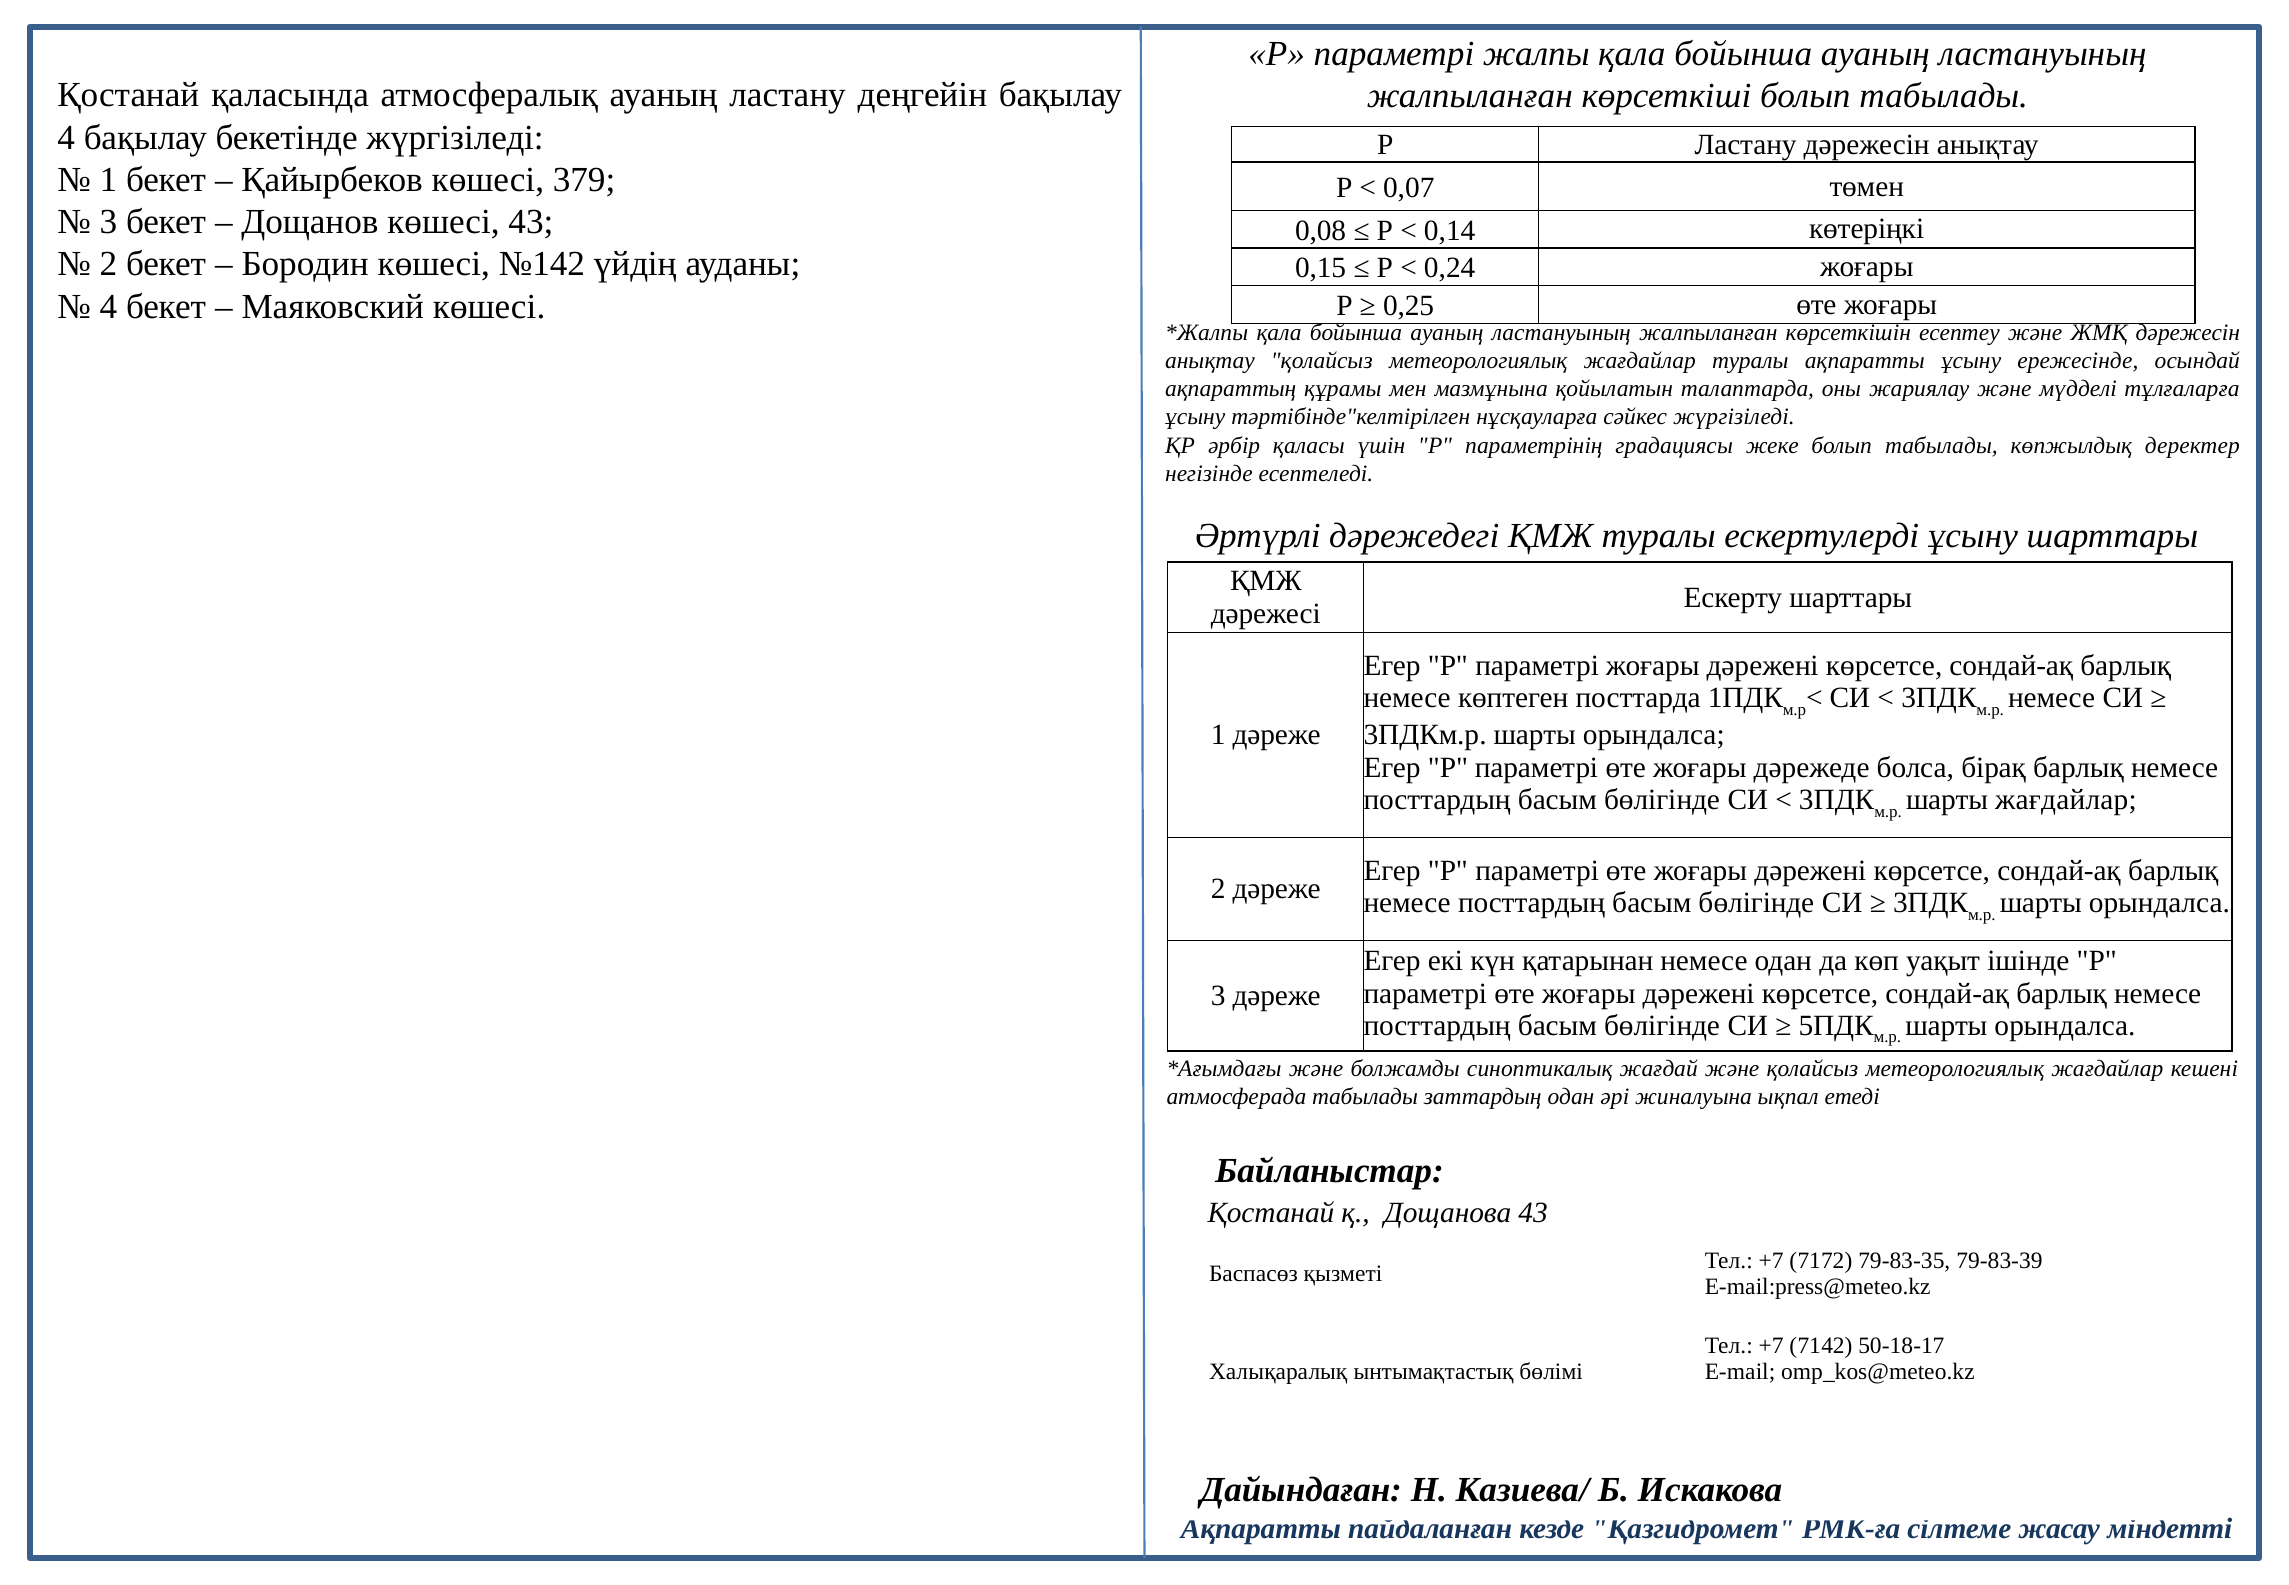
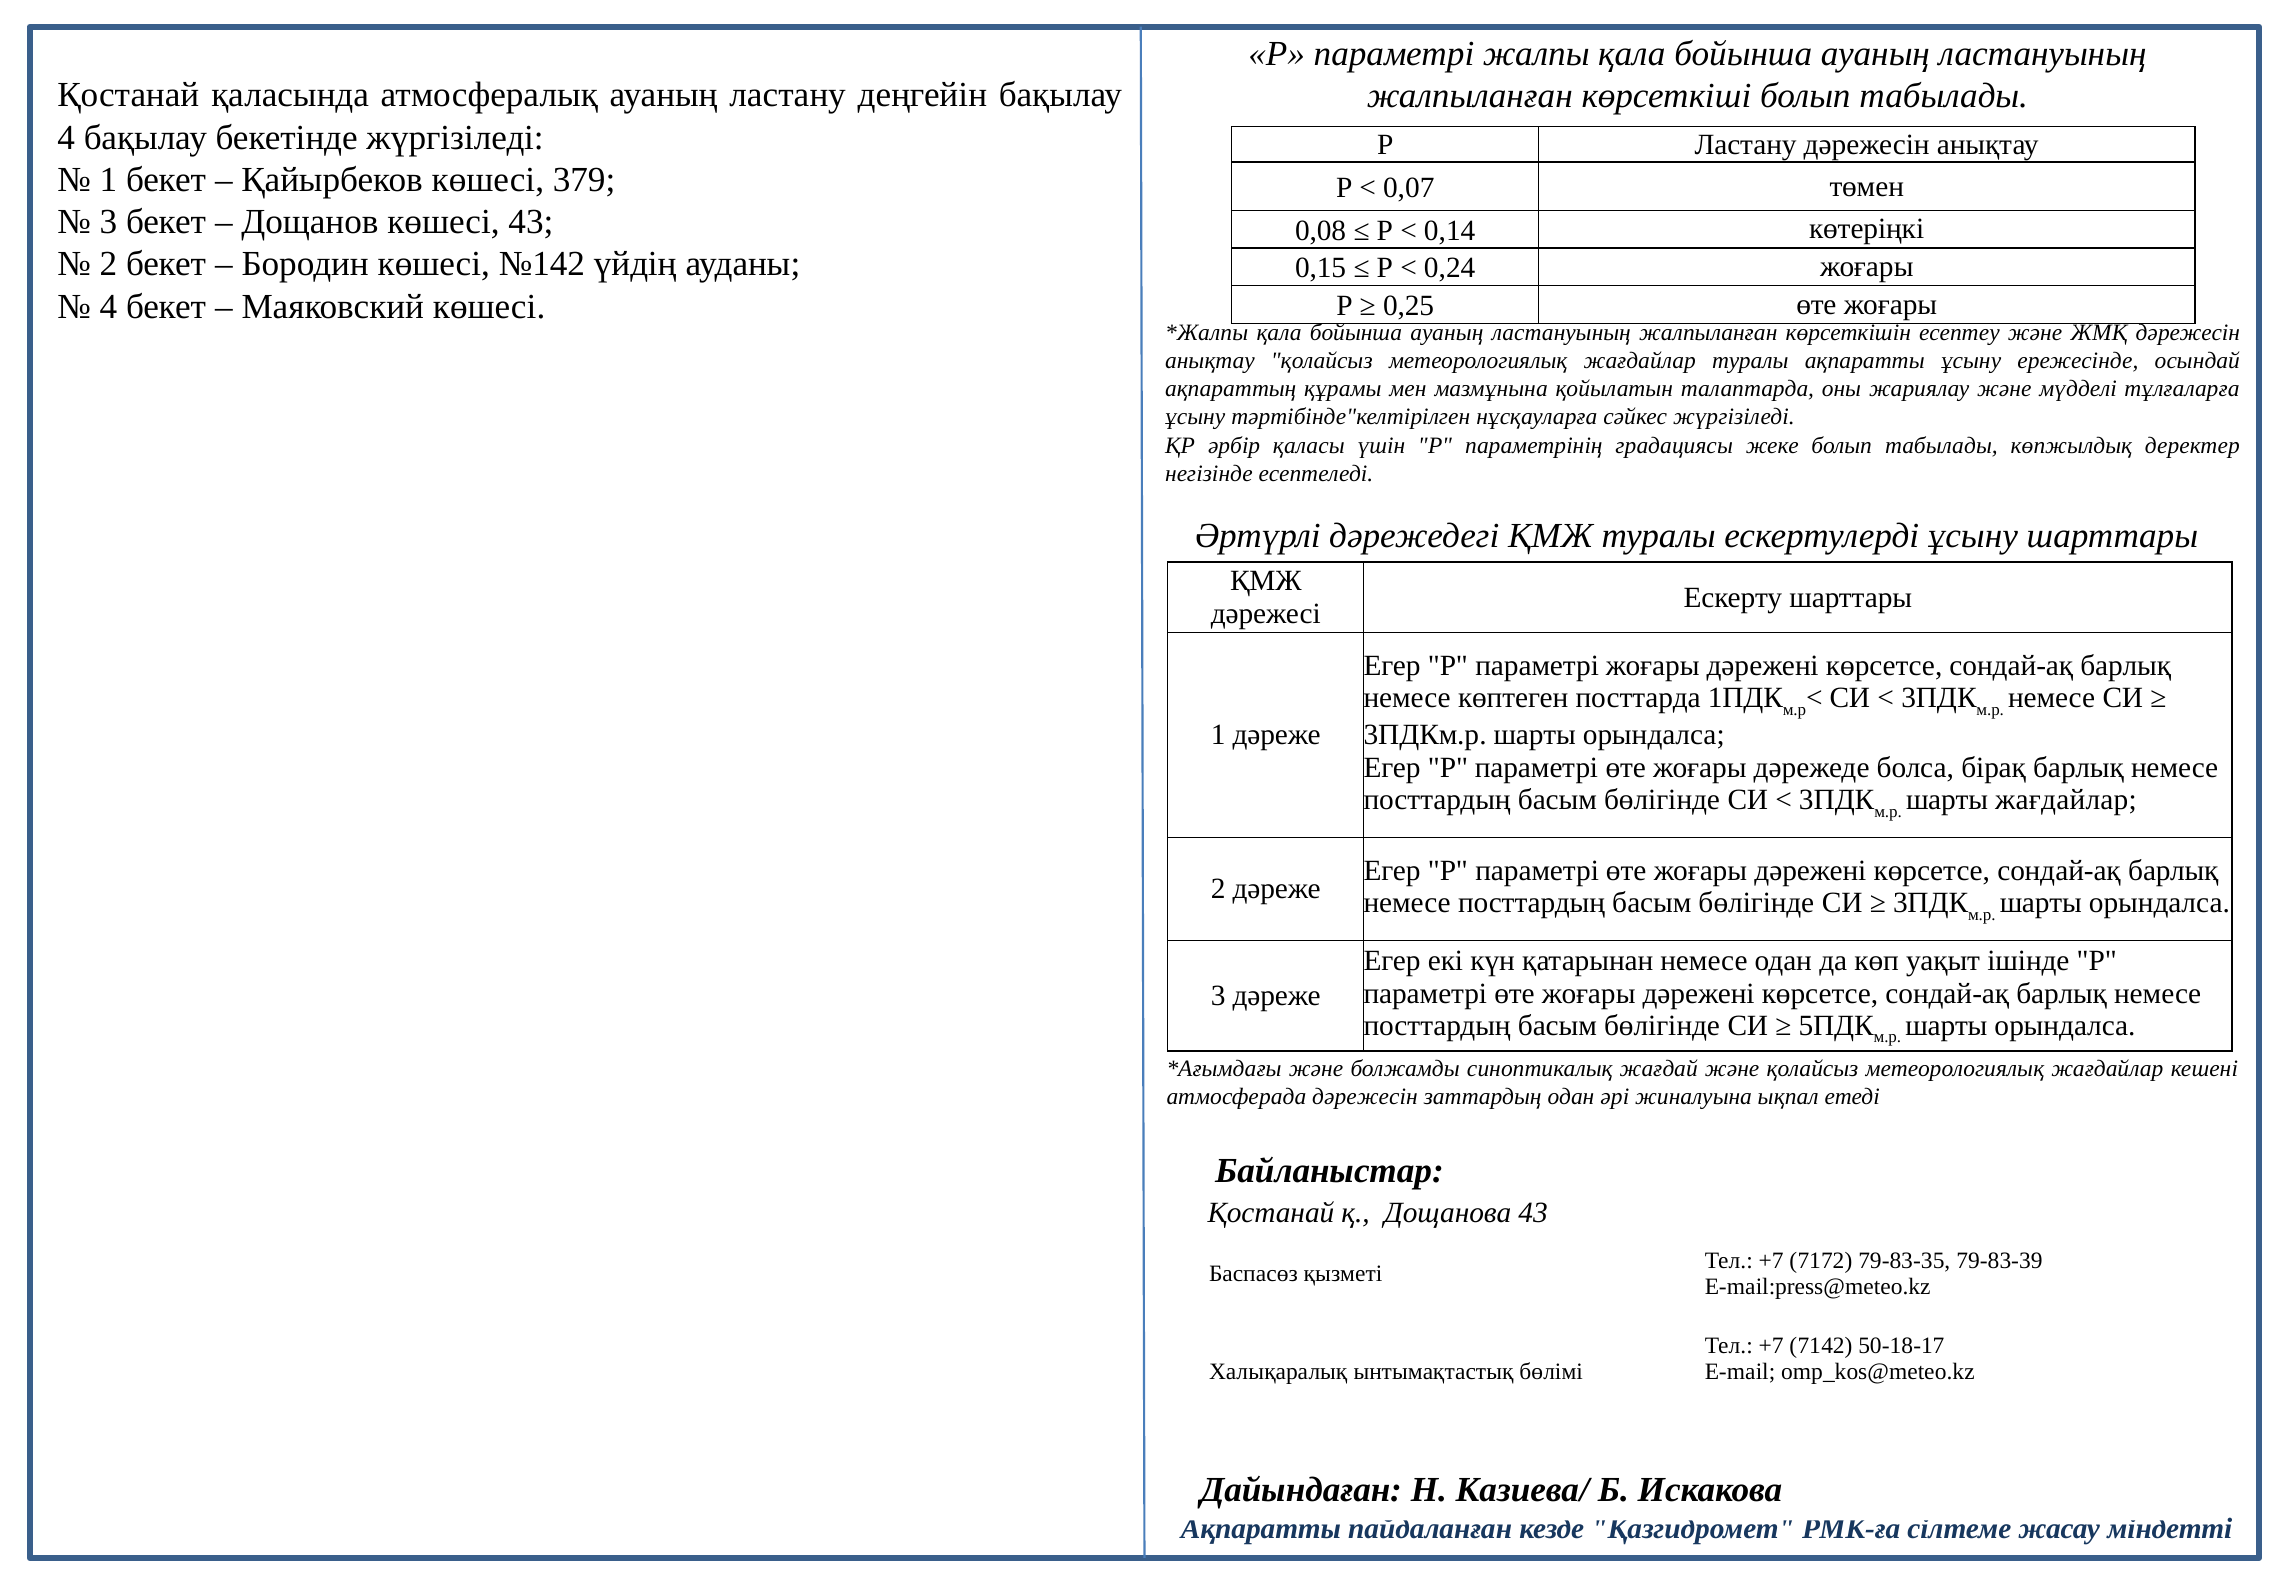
атмосферада табылады: табылады -> дәрежесін
